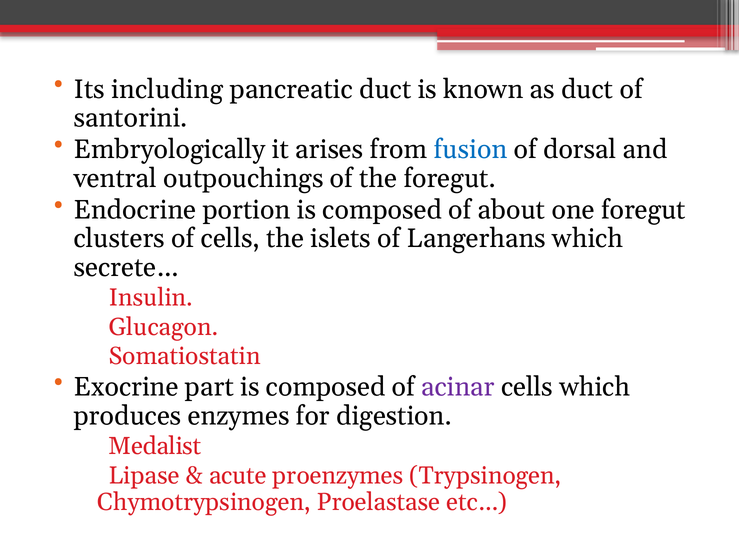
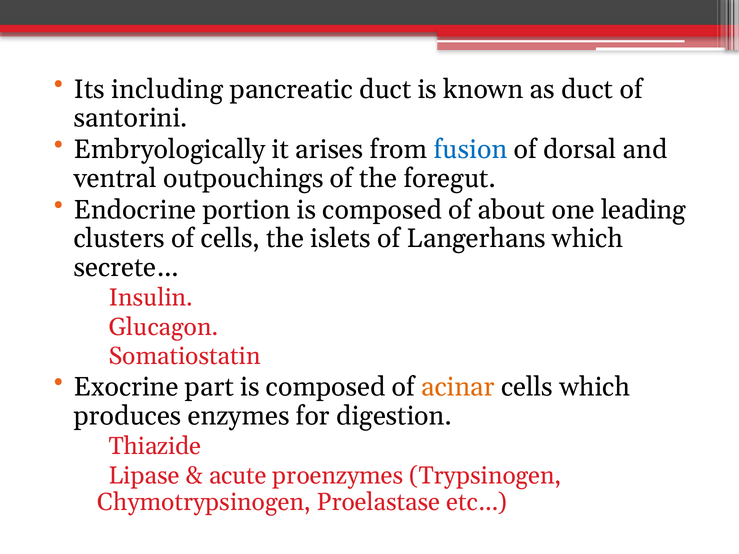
one foregut: foregut -> leading
acinar colour: purple -> orange
Medalist: Medalist -> Thiazide
